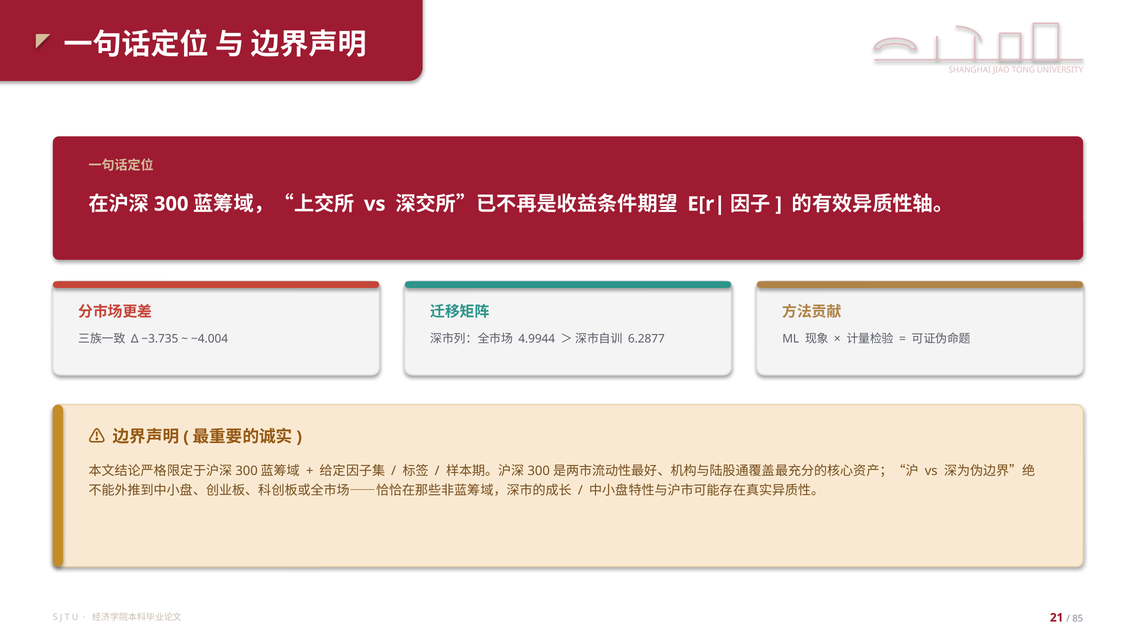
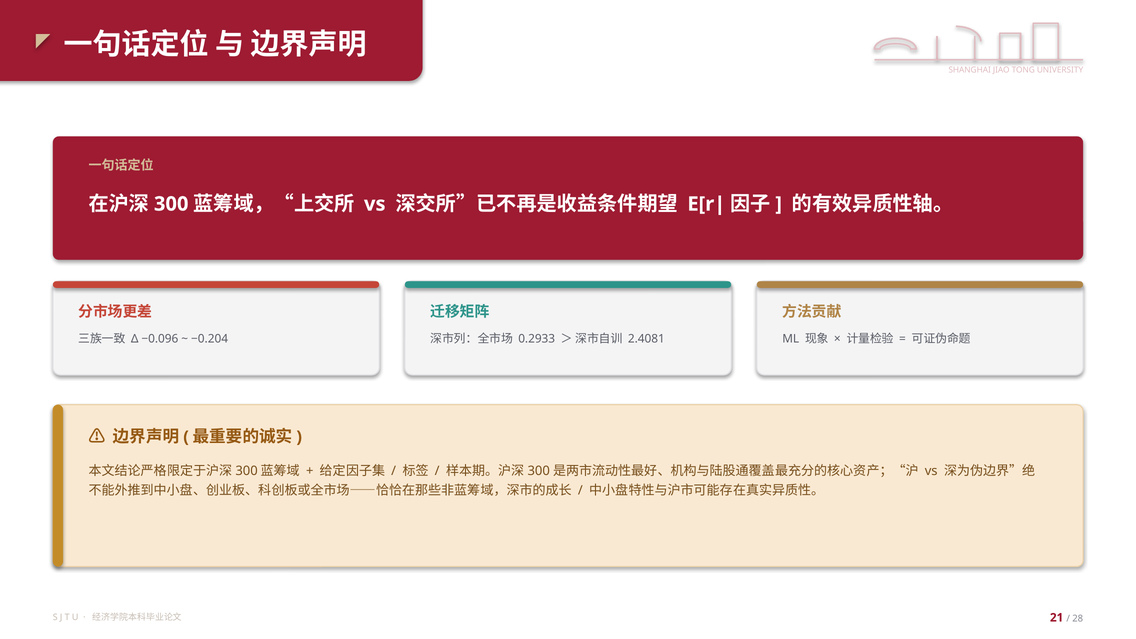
−3.735: −3.735 -> −0.096
−4.004: −4.004 -> −0.204
4.9944: 4.9944 -> 0.2933
6.2877: 6.2877 -> 2.4081
85: 85 -> 28
